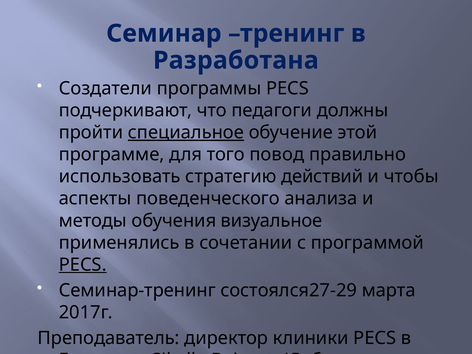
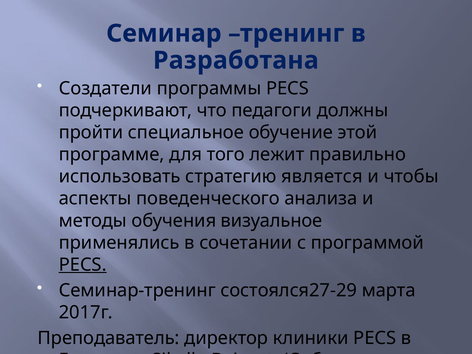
специальное underline: present -> none
повод: повод -> лежит
действий: действий -> является
